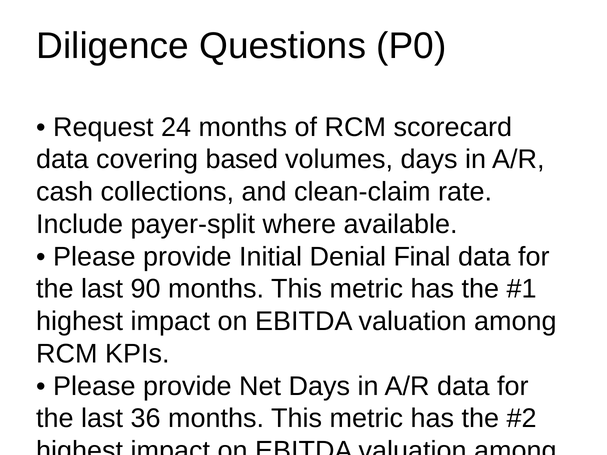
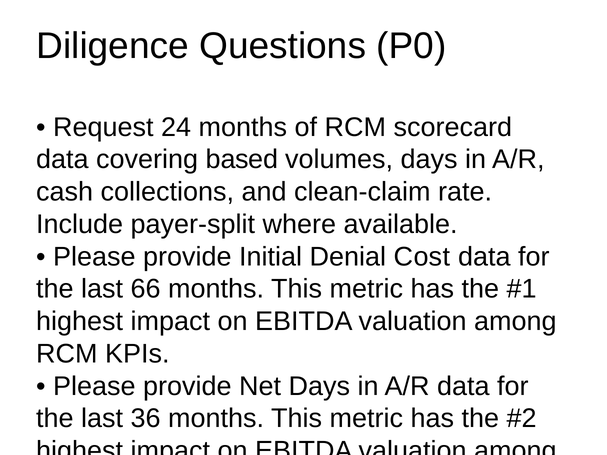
Denial Final: Final -> Cost
90: 90 -> 66
